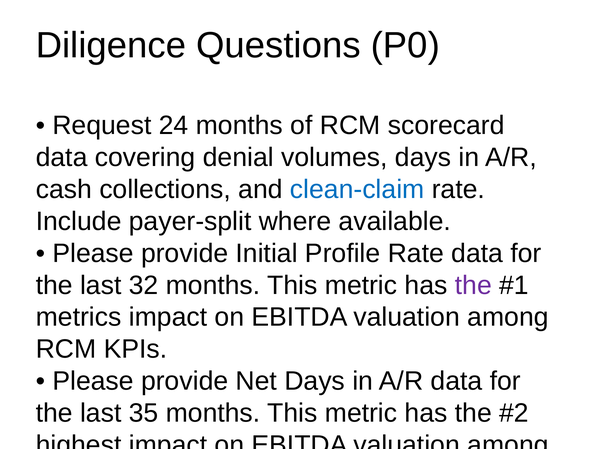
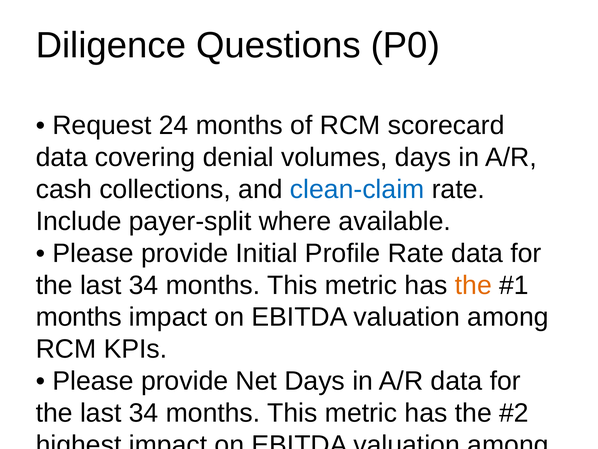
32 at (144, 285): 32 -> 34
the at (473, 285) colour: purple -> orange
metrics at (79, 317): metrics -> months
35 at (144, 413): 35 -> 34
